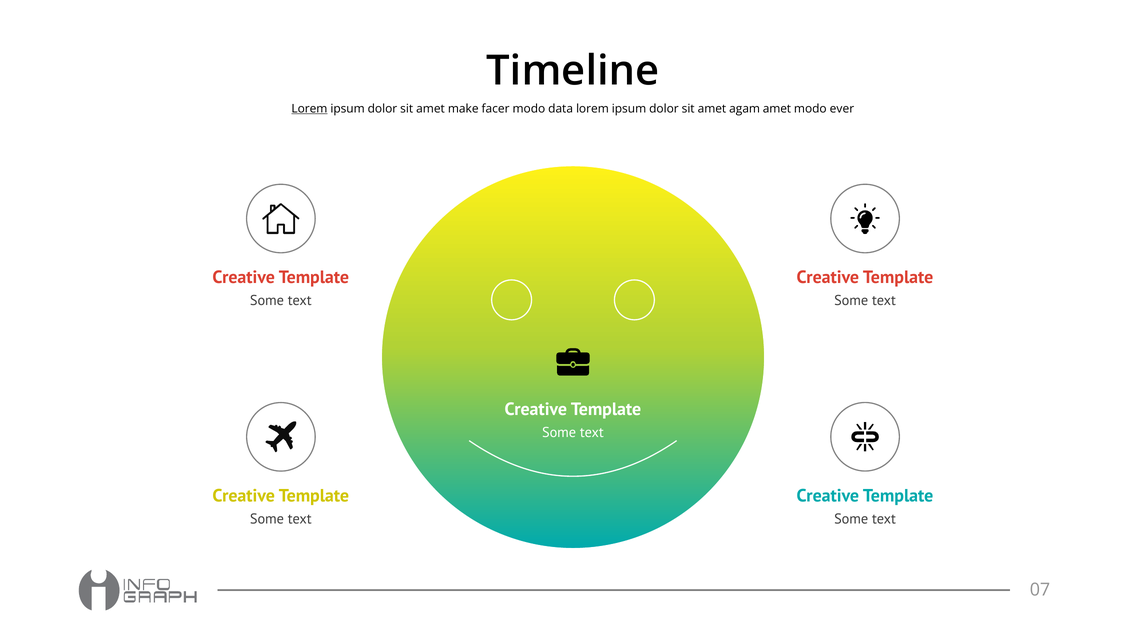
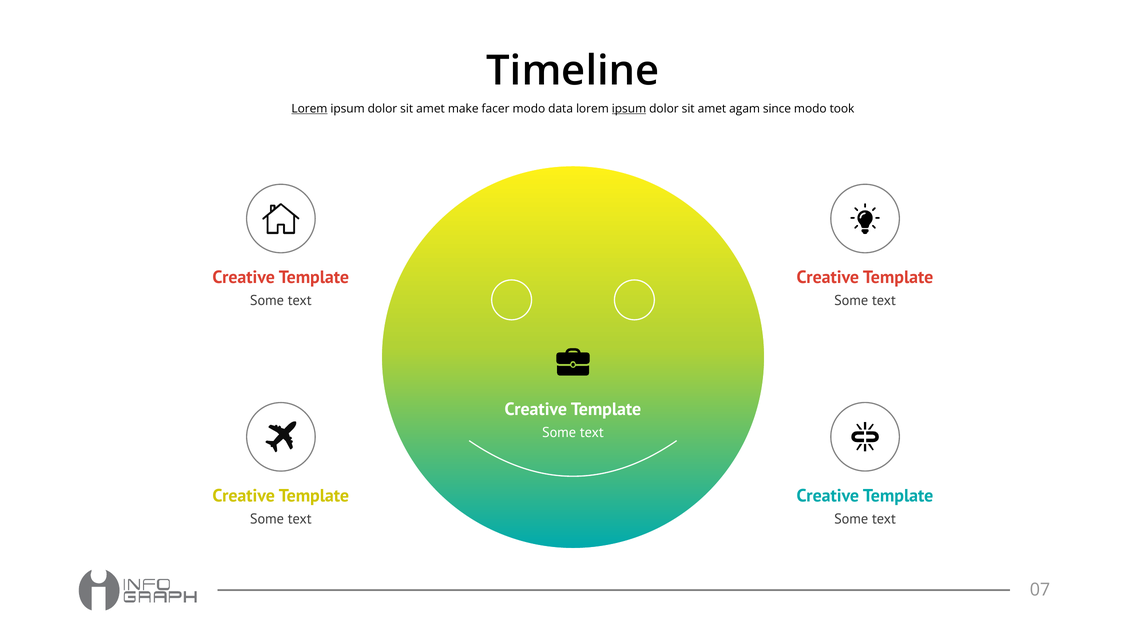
ipsum at (629, 109) underline: none -> present
agam amet: amet -> since
ever: ever -> took
